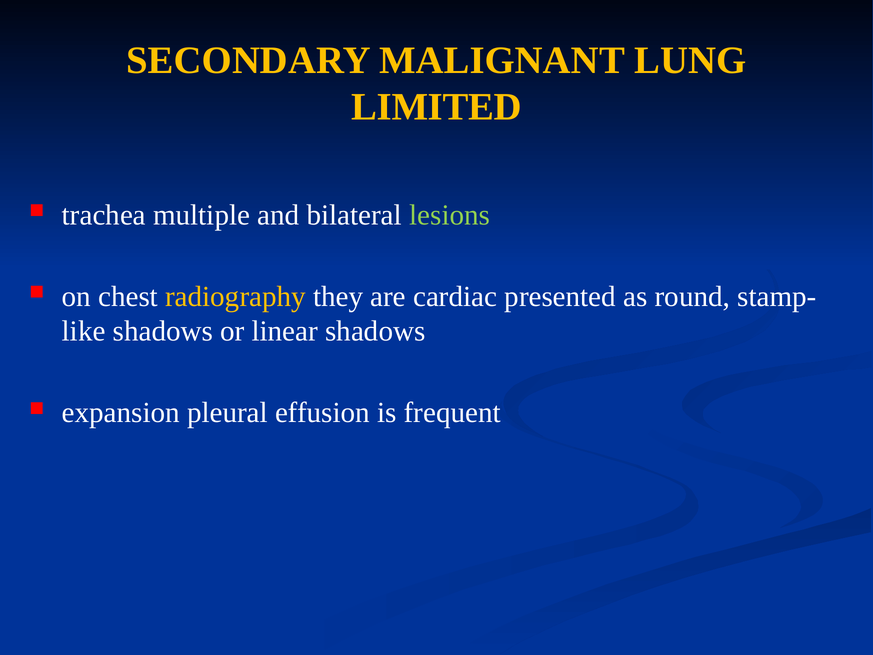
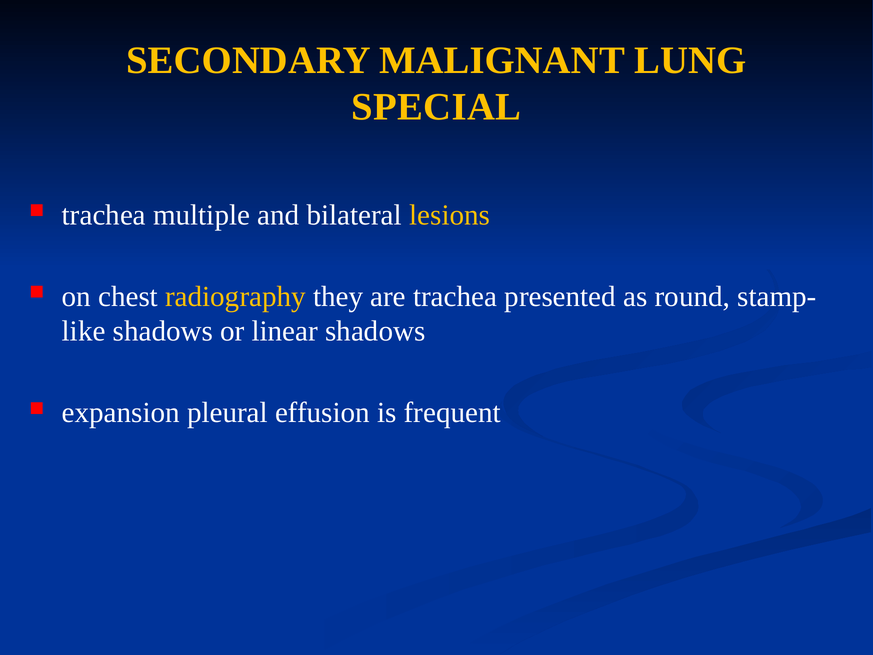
LIMITED: LIMITED -> SPECIAL
lesions colour: light green -> yellow
are cardiac: cardiac -> trachea
